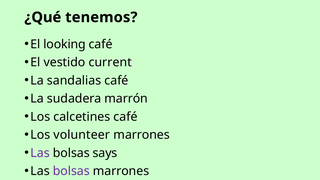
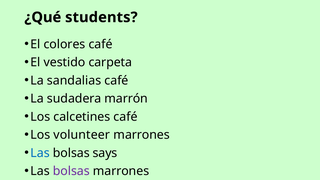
tenemos: tenemos -> students
looking: looking -> colores
current: current -> carpeta
Las at (40, 153) colour: purple -> blue
